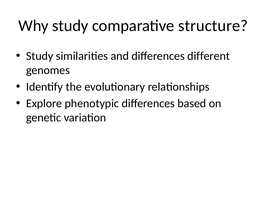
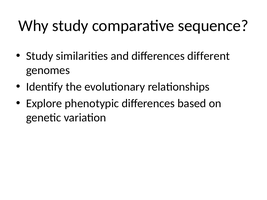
structure: structure -> sequence
